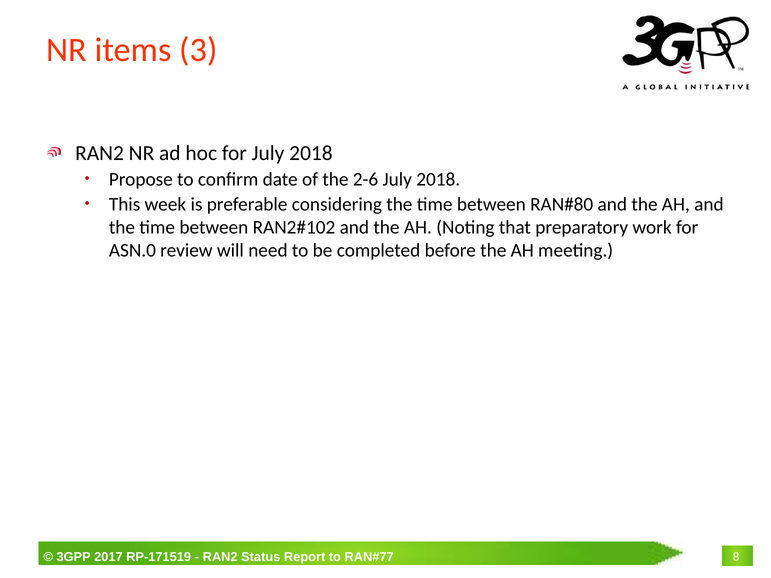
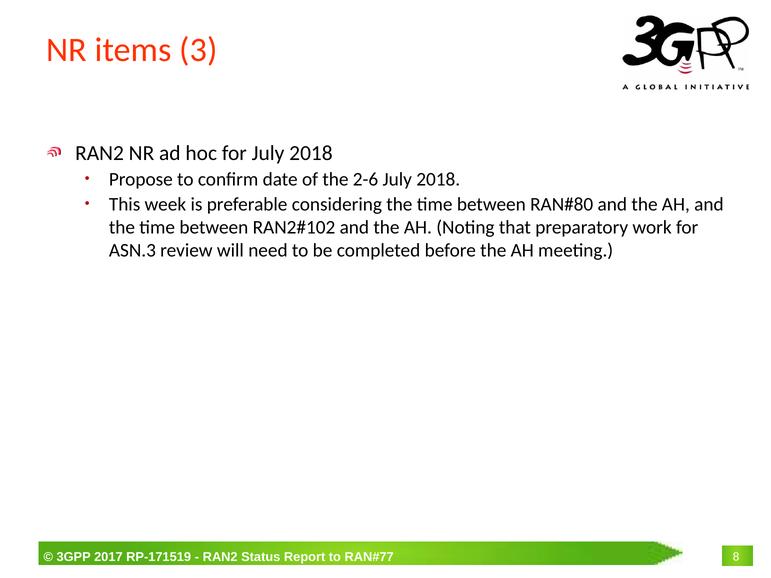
ASN.0: ASN.0 -> ASN.3
